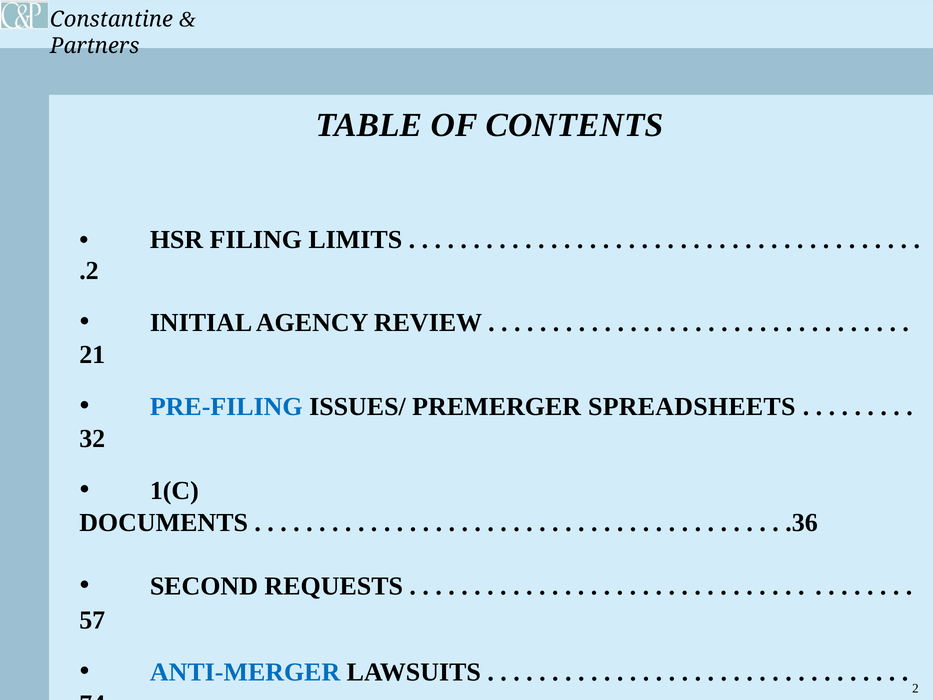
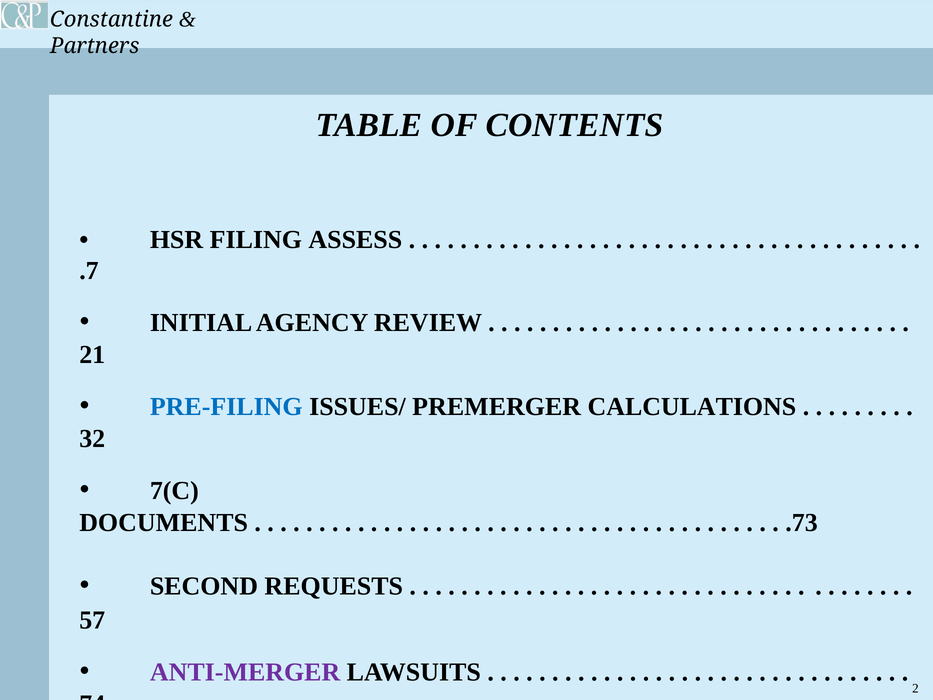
LIMITS: LIMITS -> ASSESS
.2: .2 -> .7
SPREADSHEETS: SPREADSHEETS -> CALCULATIONS
1(C: 1(C -> 7(C
.36: .36 -> .73
ANTI-MERGER colour: blue -> purple
